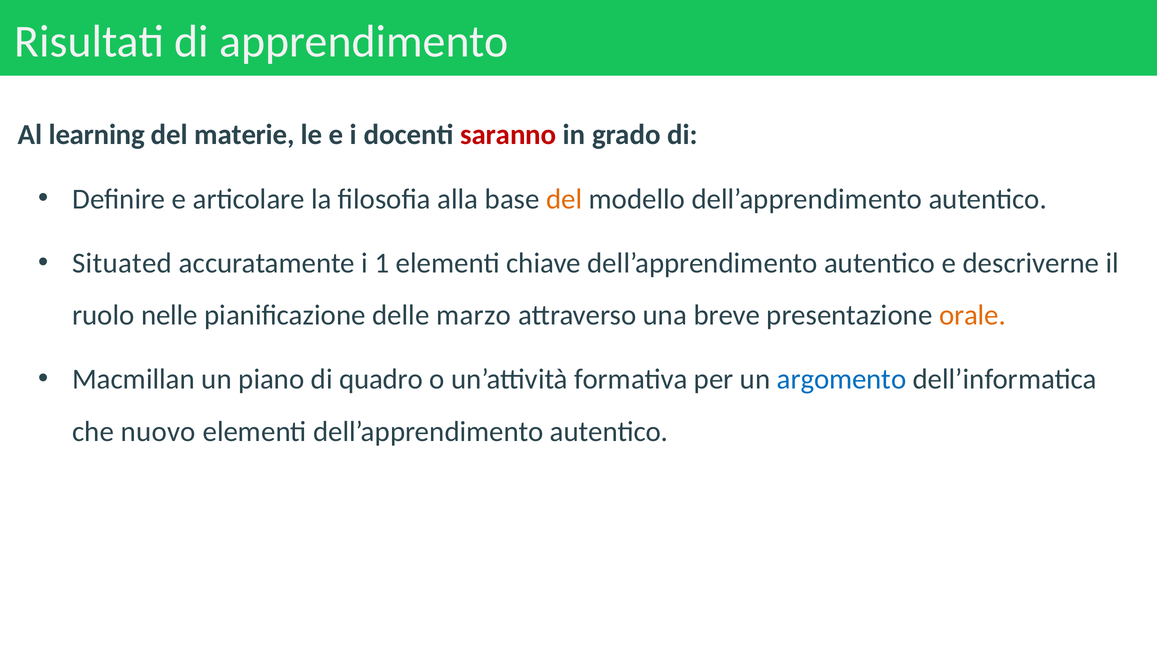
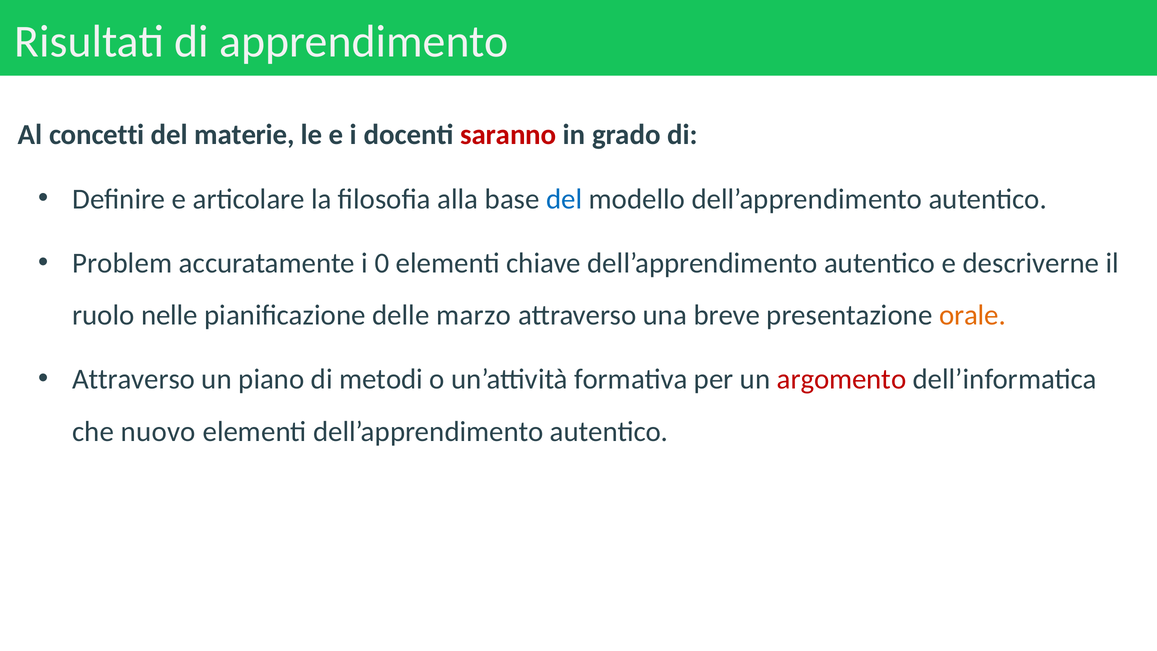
learning: learning -> concetti
del at (564, 199) colour: orange -> blue
Situated: Situated -> Problem
1: 1 -> 0
Macmillan at (134, 379): Macmillan -> Attraverso
quadro: quadro -> metodi
argomento colour: blue -> red
